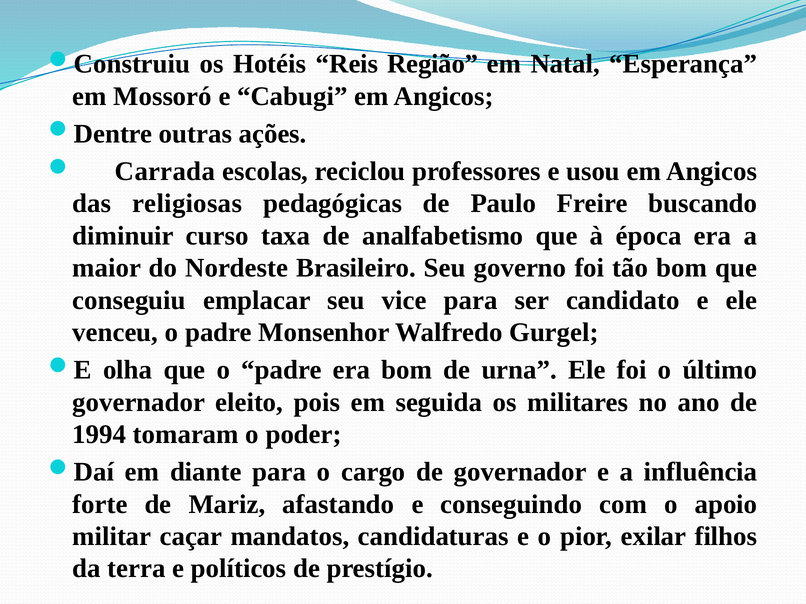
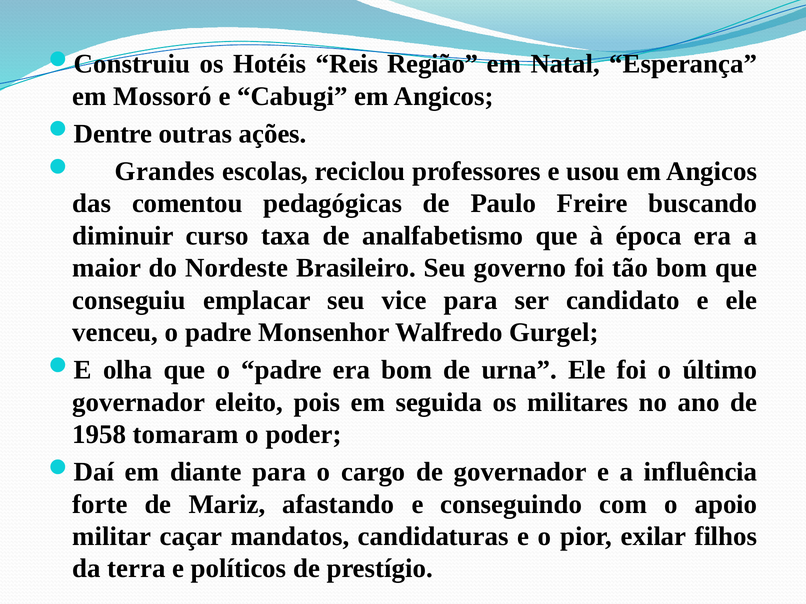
Carrada: Carrada -> Grandes
religiosas: religiosas -> comentou
1994: 1994 -> 1958
